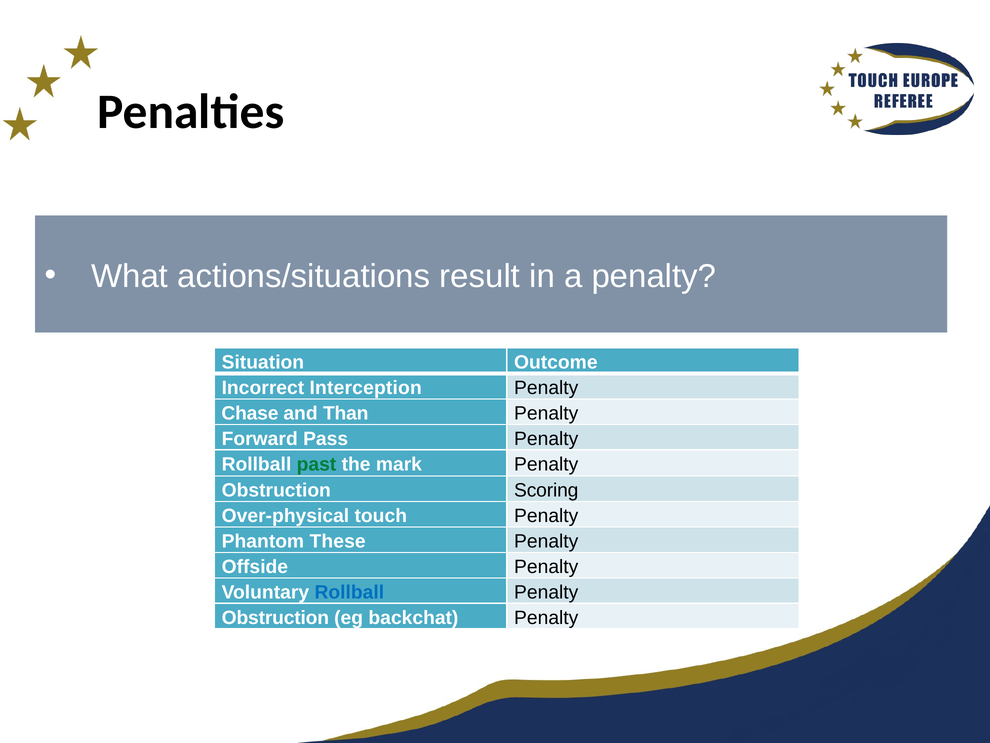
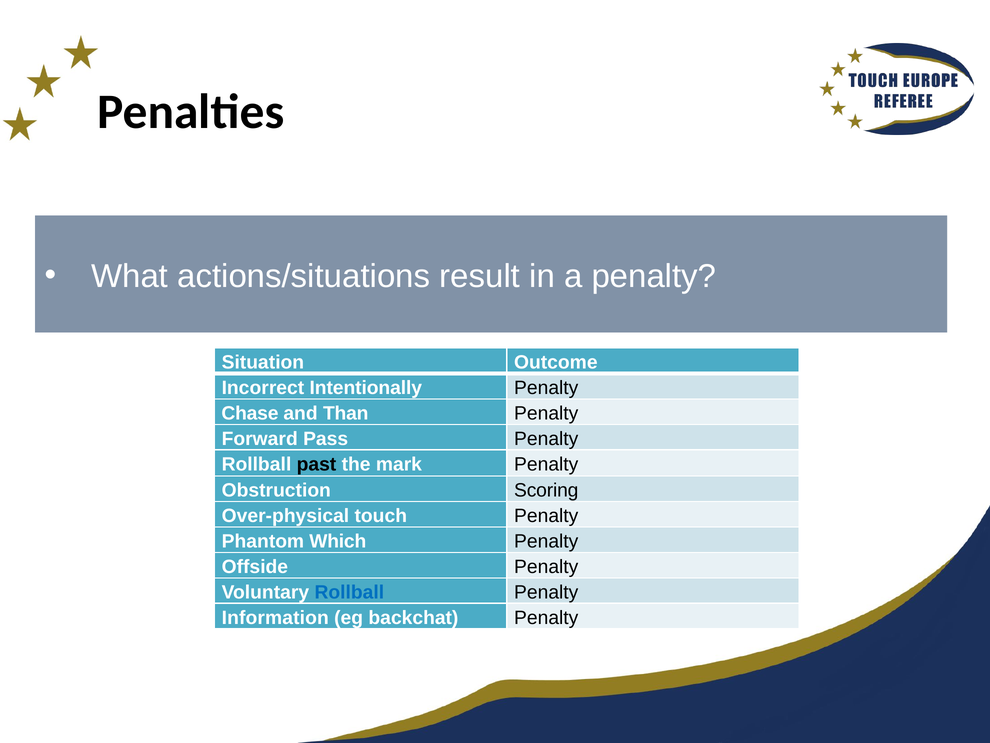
Interception: Interception -> Intentionally
past colour: green -> black
These: These -> Which
Obstruction at (275, 617): Obstruction -> Information
